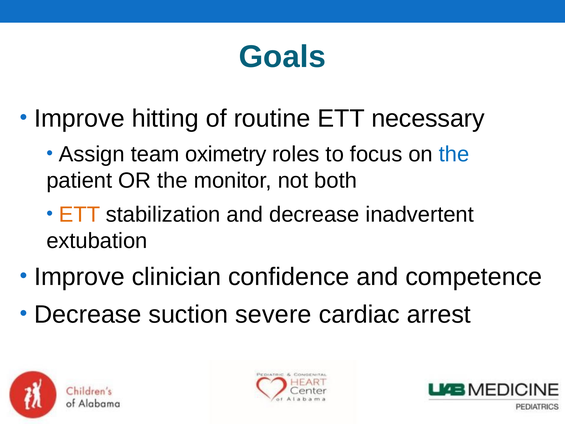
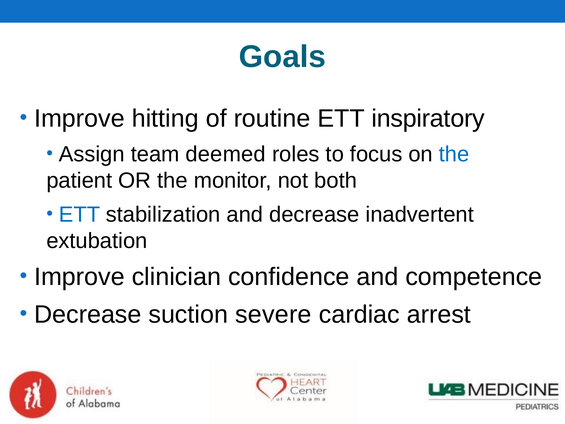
necessary: necessary -> inspiratory
oximetry: oximetry -> deemed
ETT at (80, 214) colour: orange -> blue
